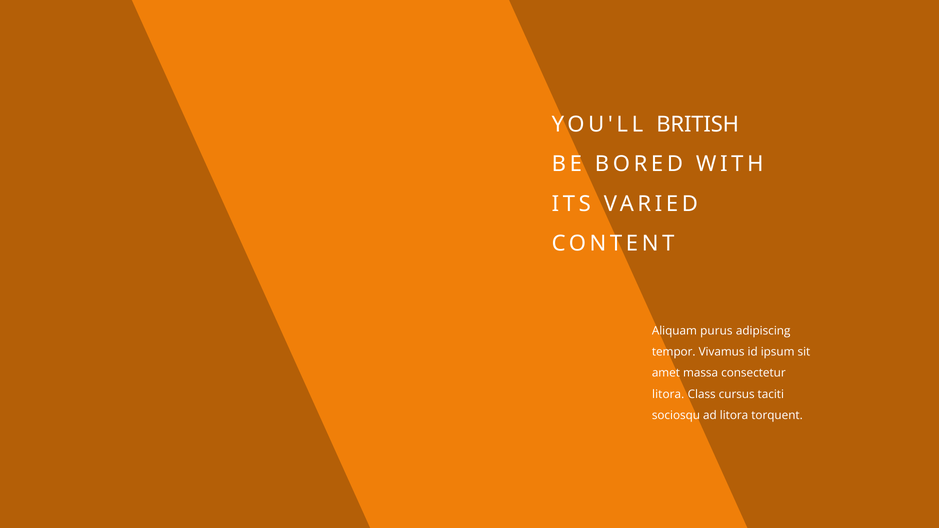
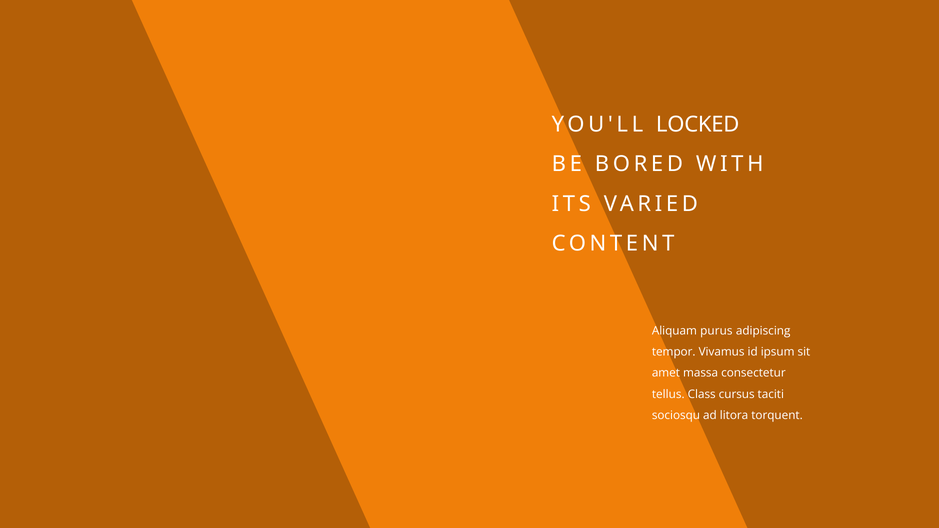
BRITISH: BRITISH -> LOCKED
litora at (668, 394): litora -> tellus
